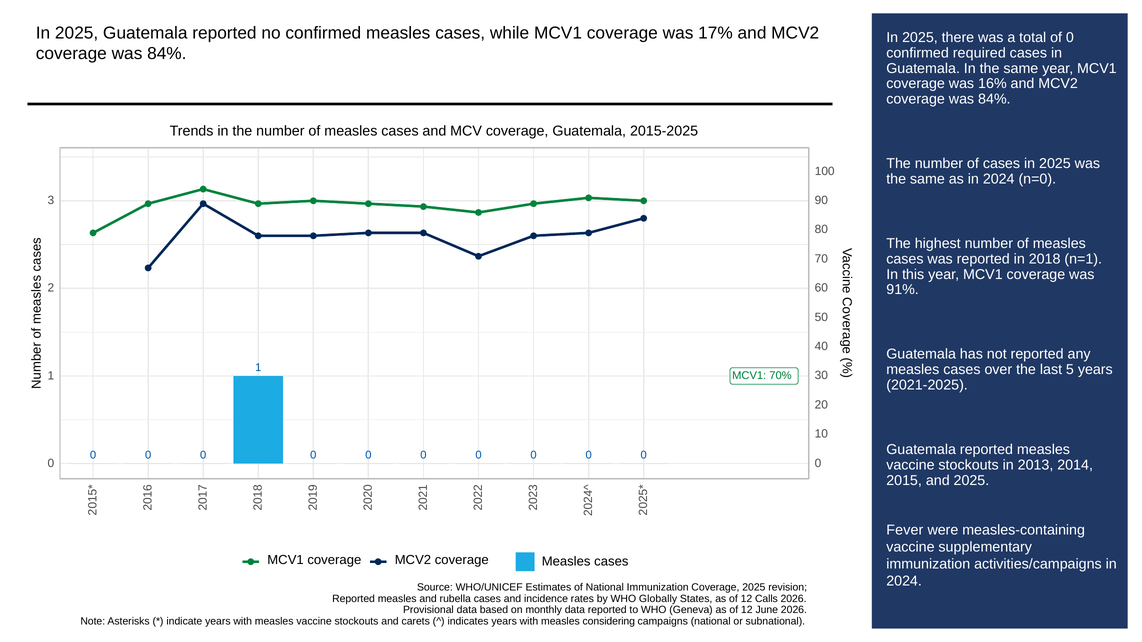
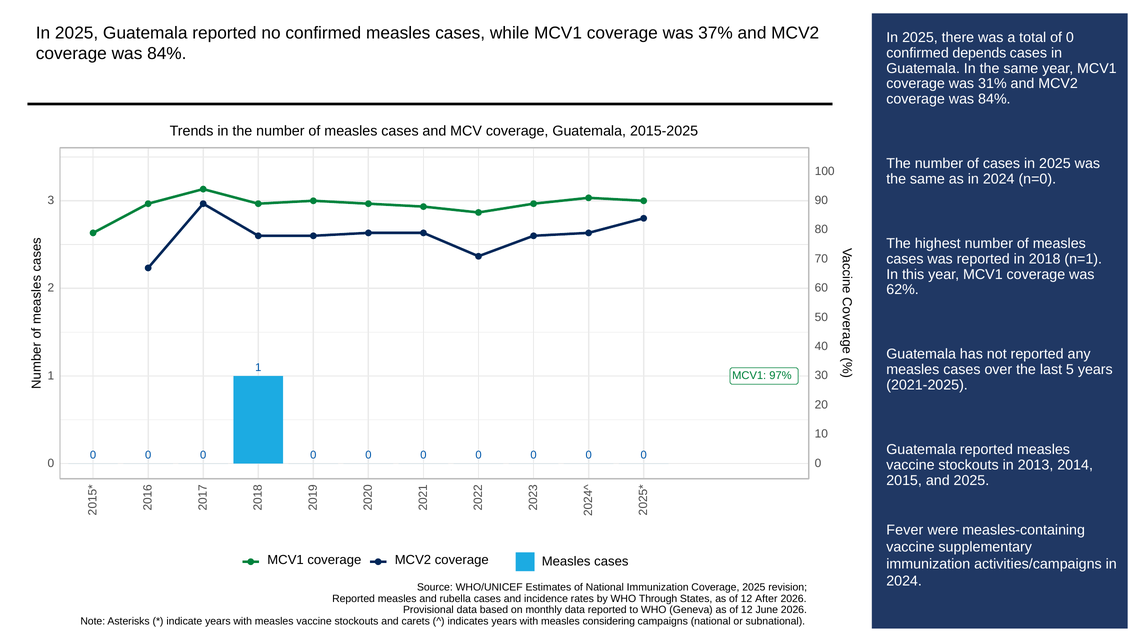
17%: 17% -> 37%
required: required -> depends
16%: 16% -> 31%
91%: 91% -> 62%
70%: 70% -> 97%
Globally: Globally -> Through
Calls: Calls -> After
